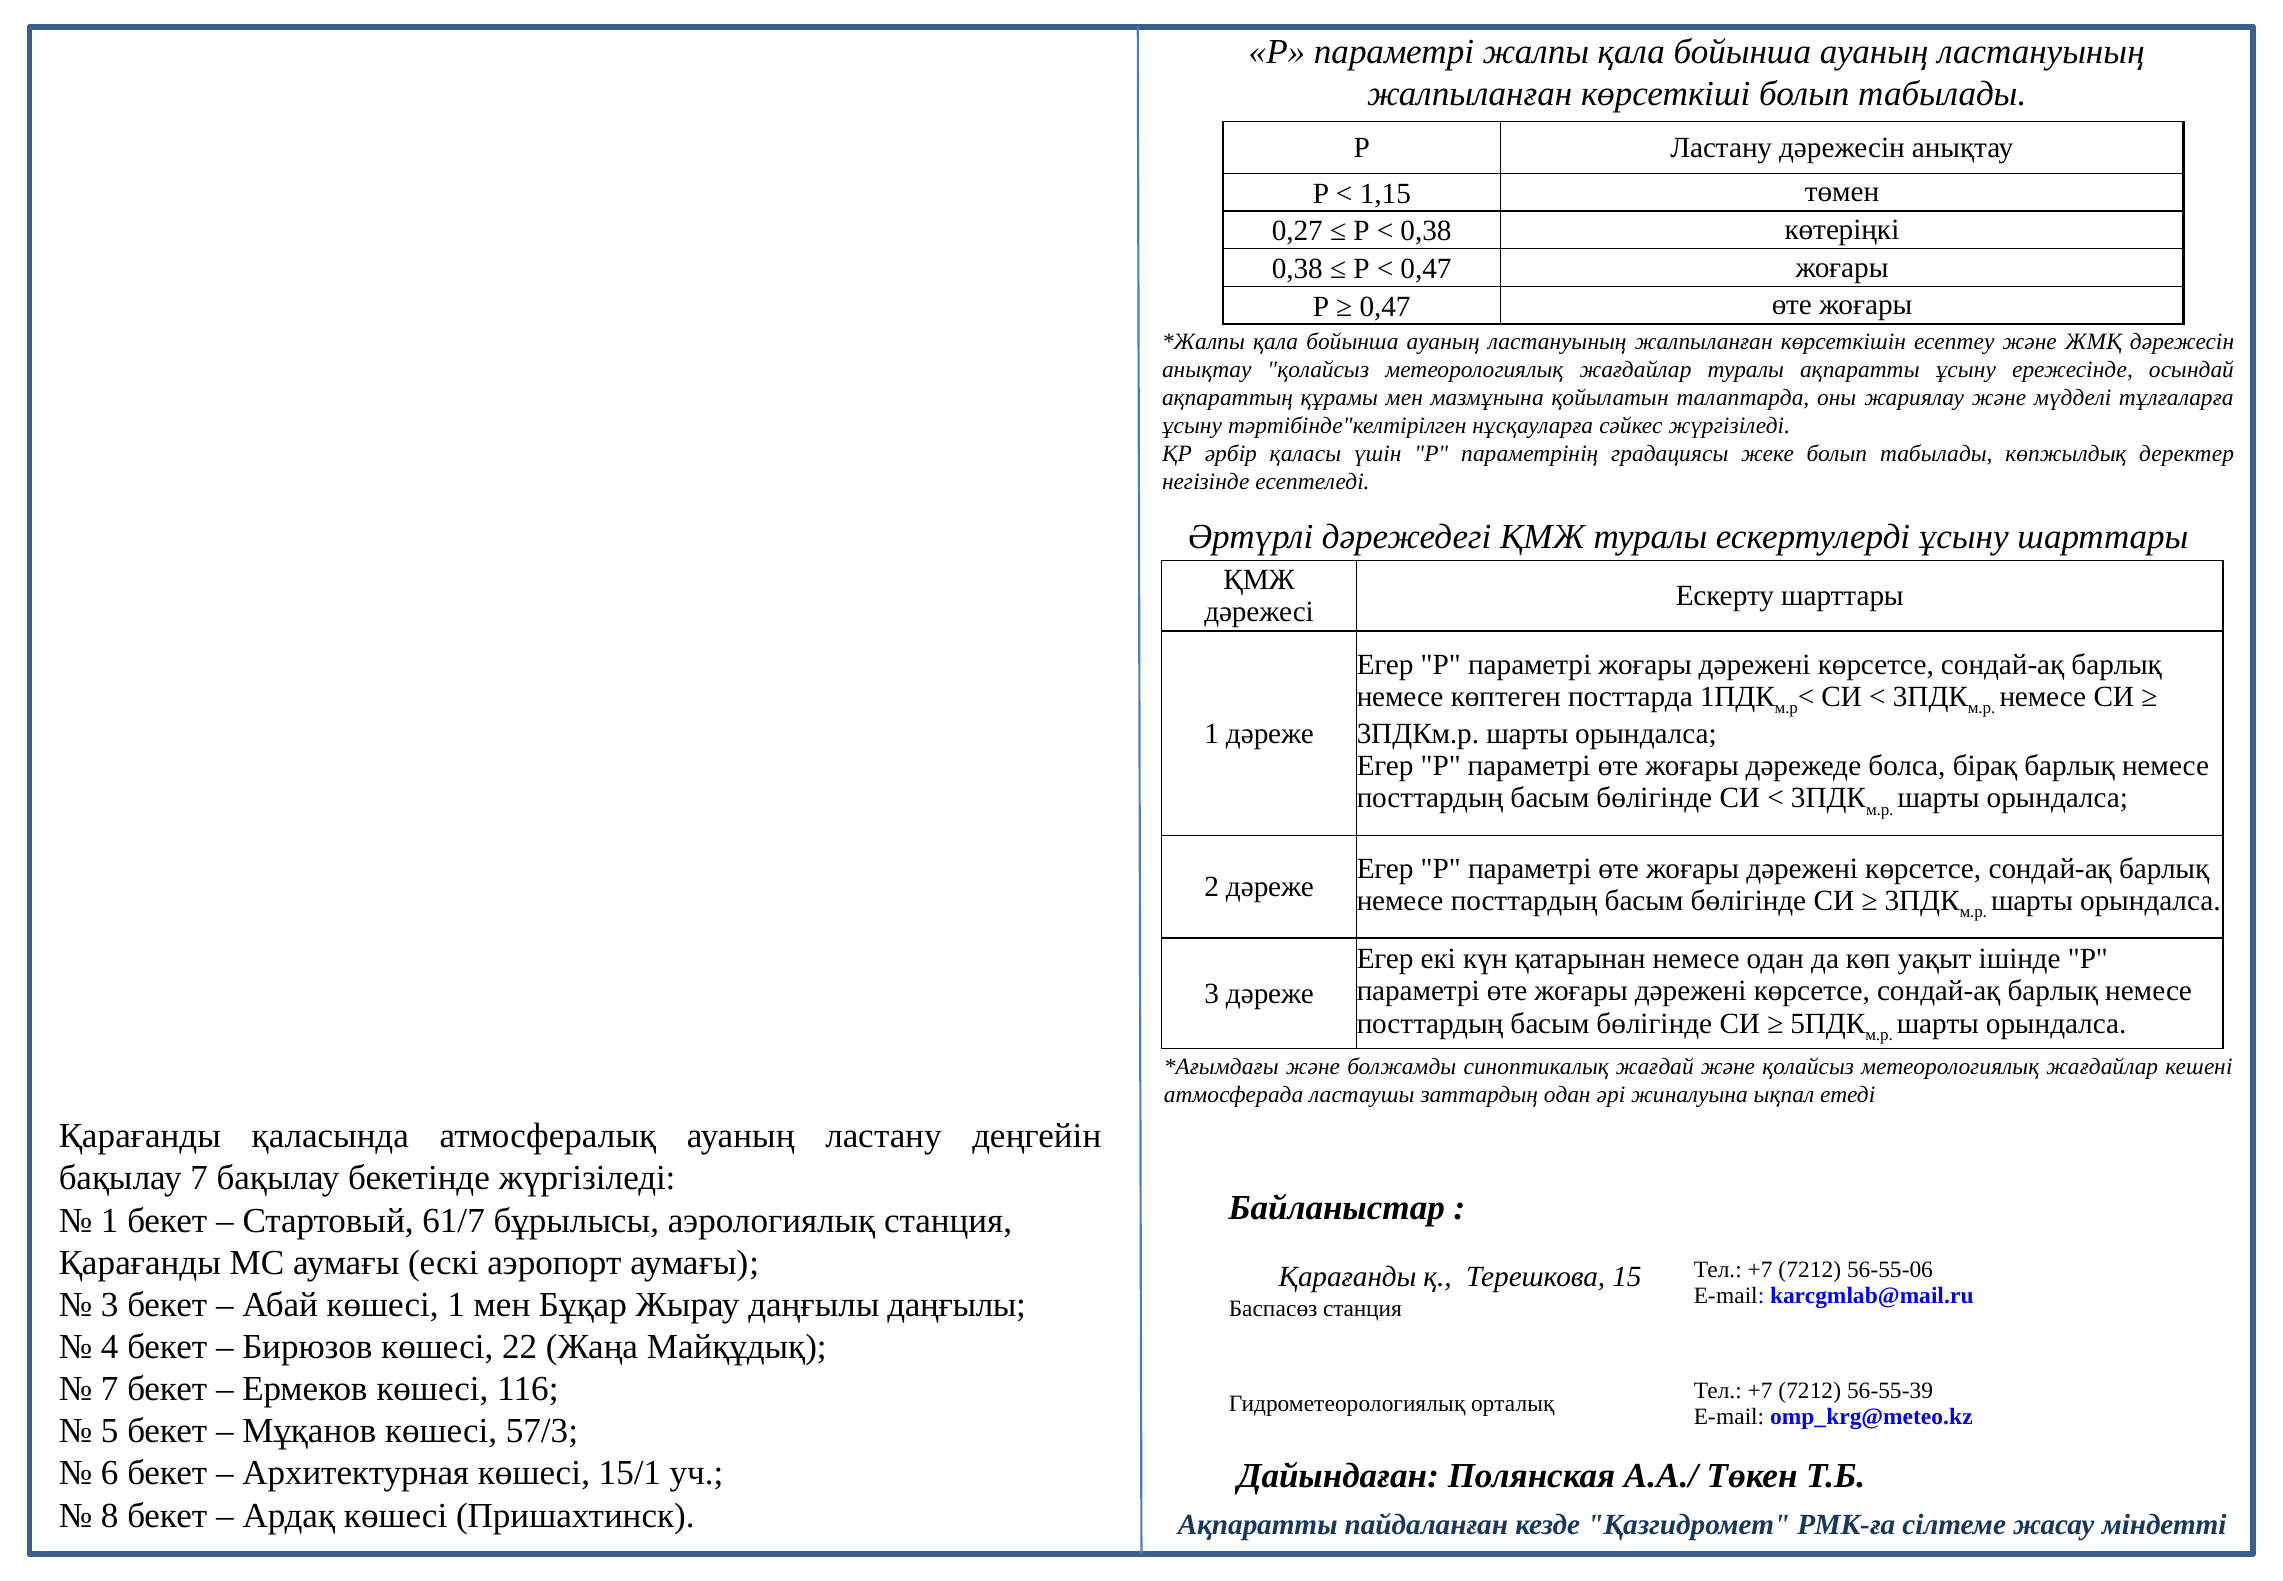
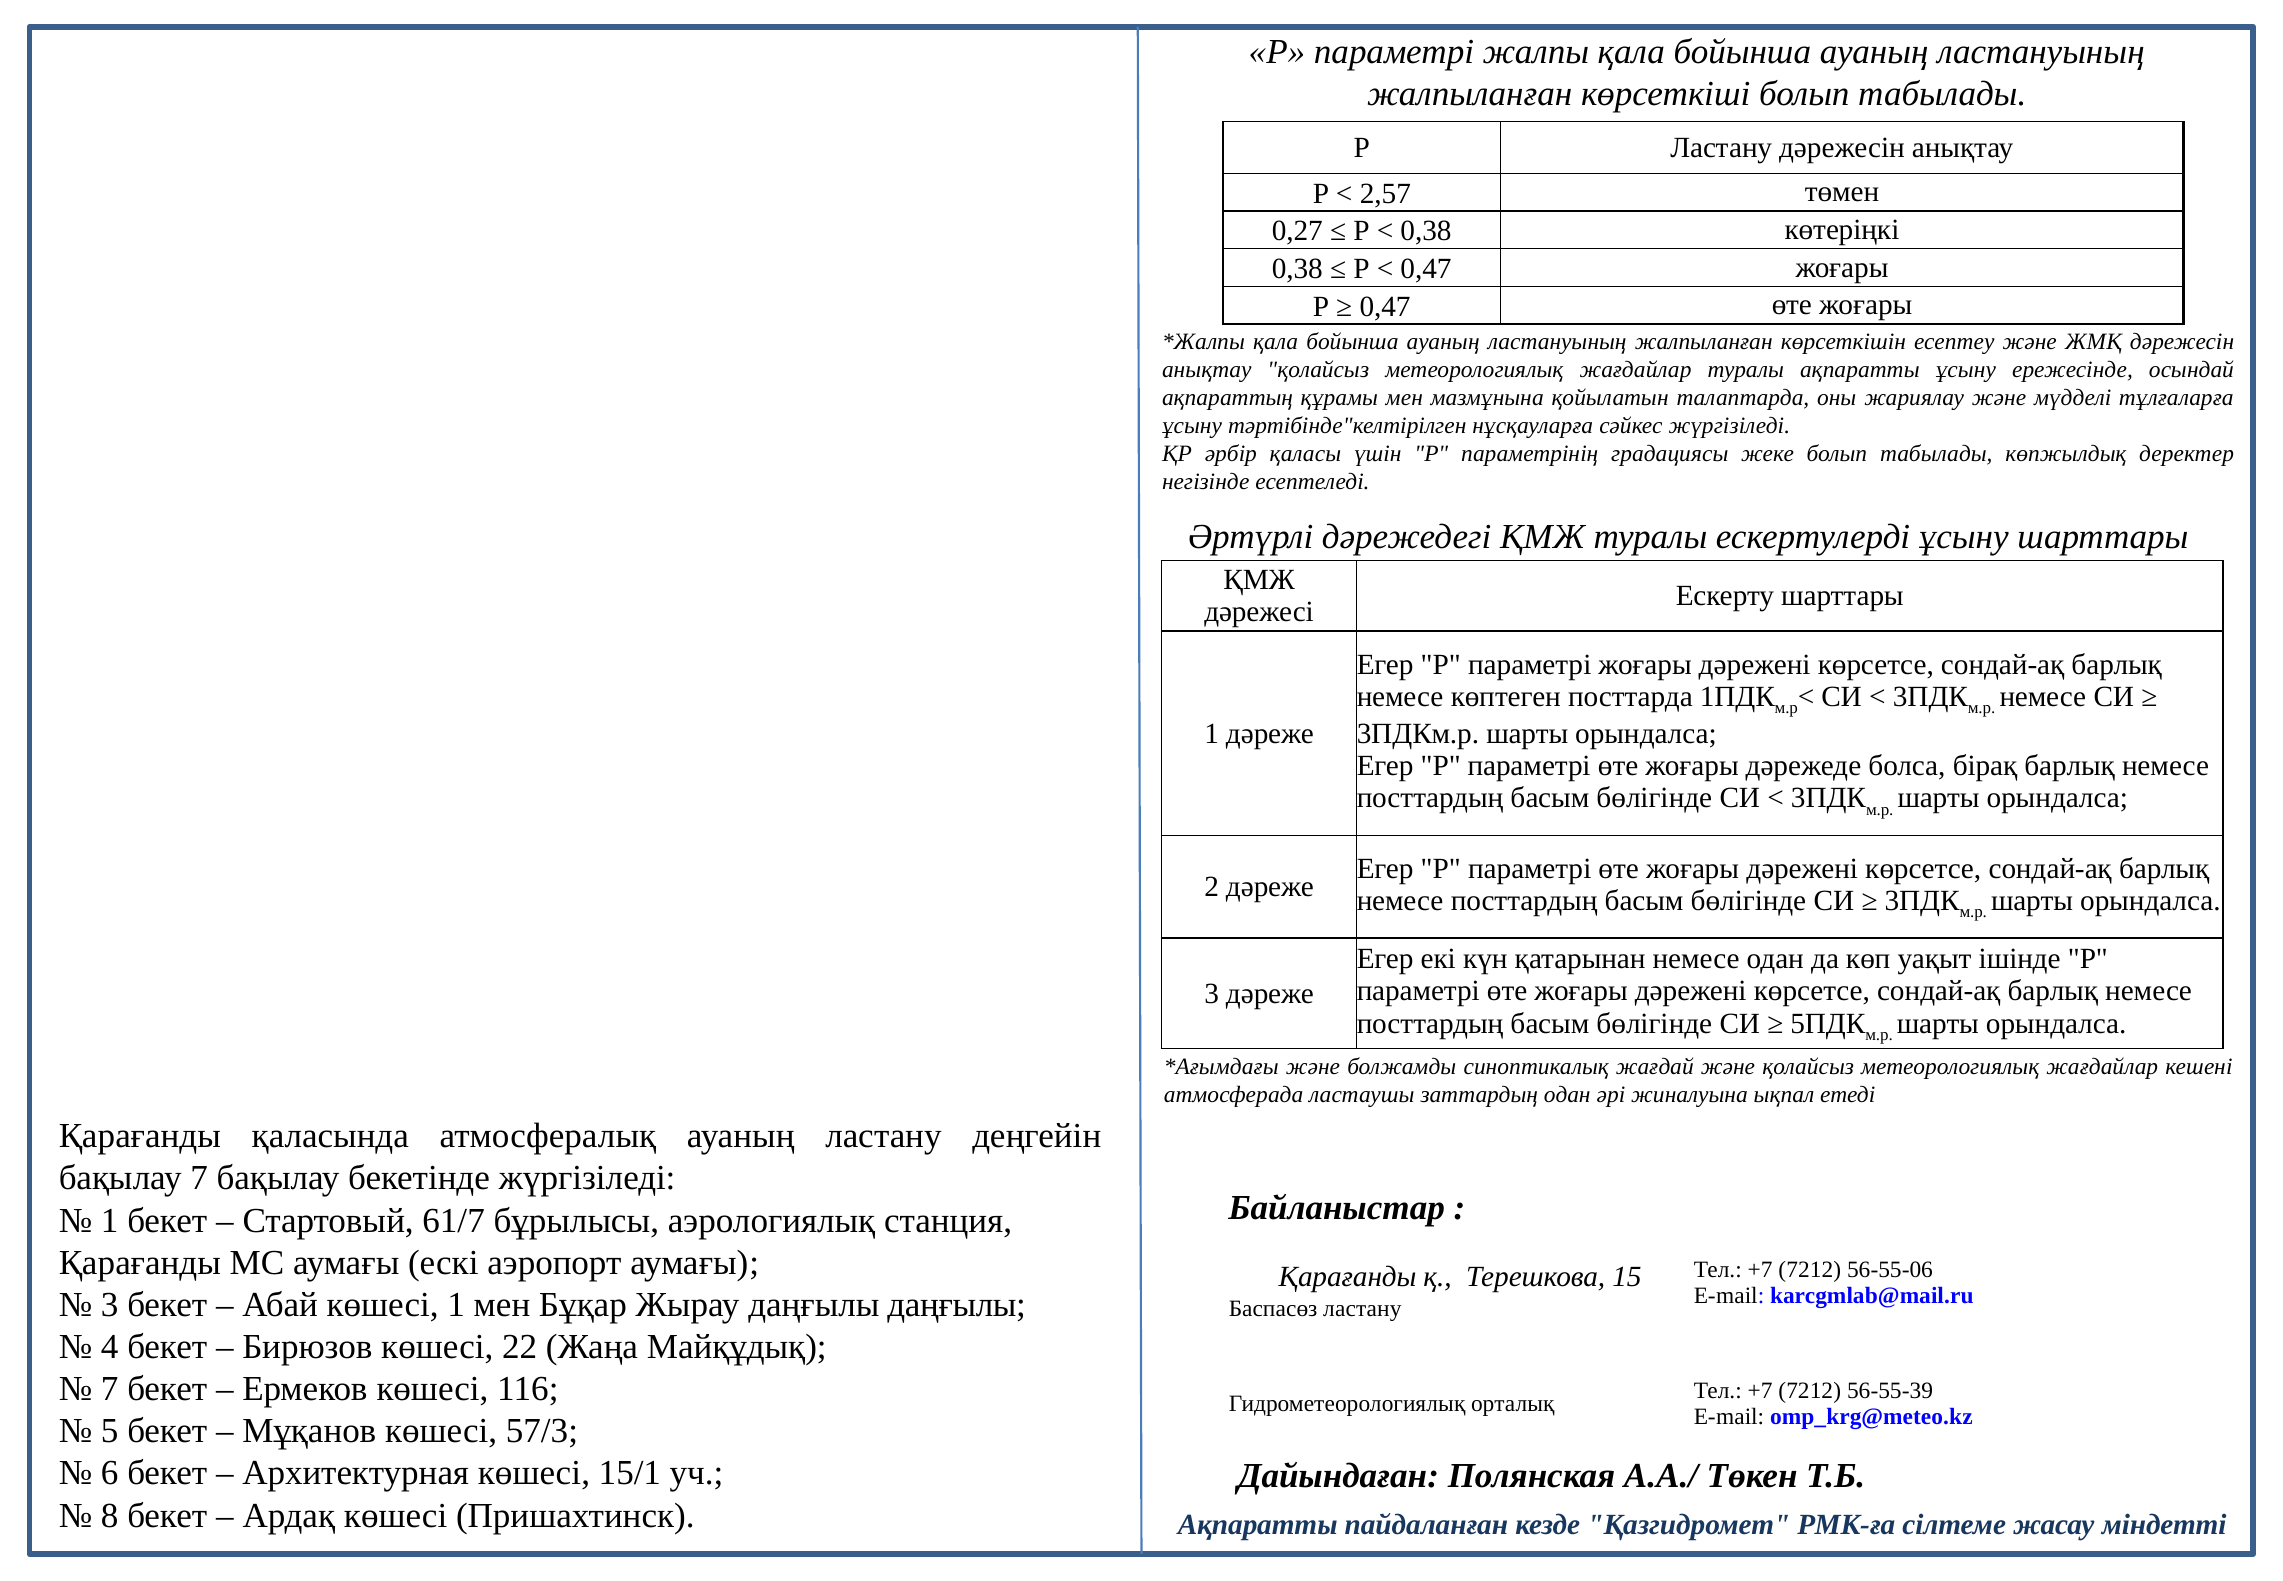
1,15: 1,15 -> 2,57
Баспасөз станция: станция -> ластану
